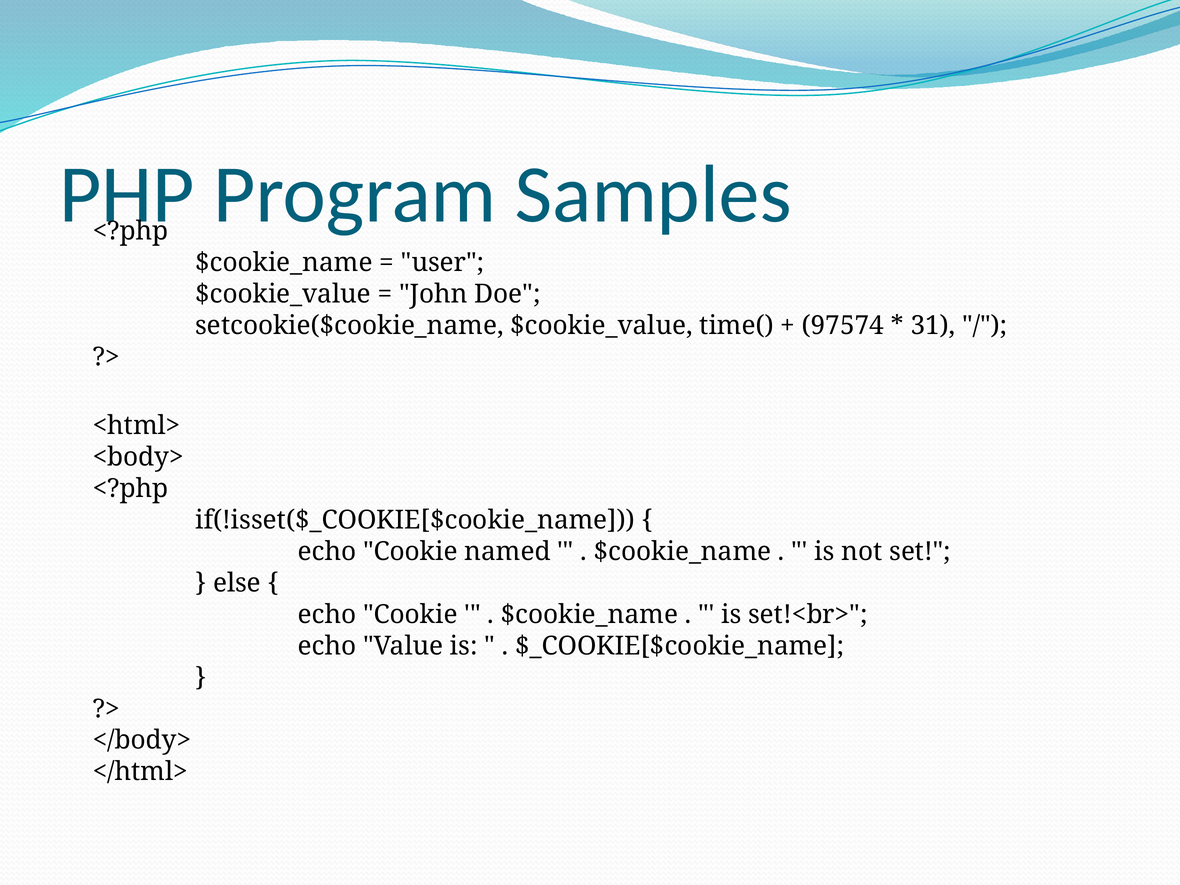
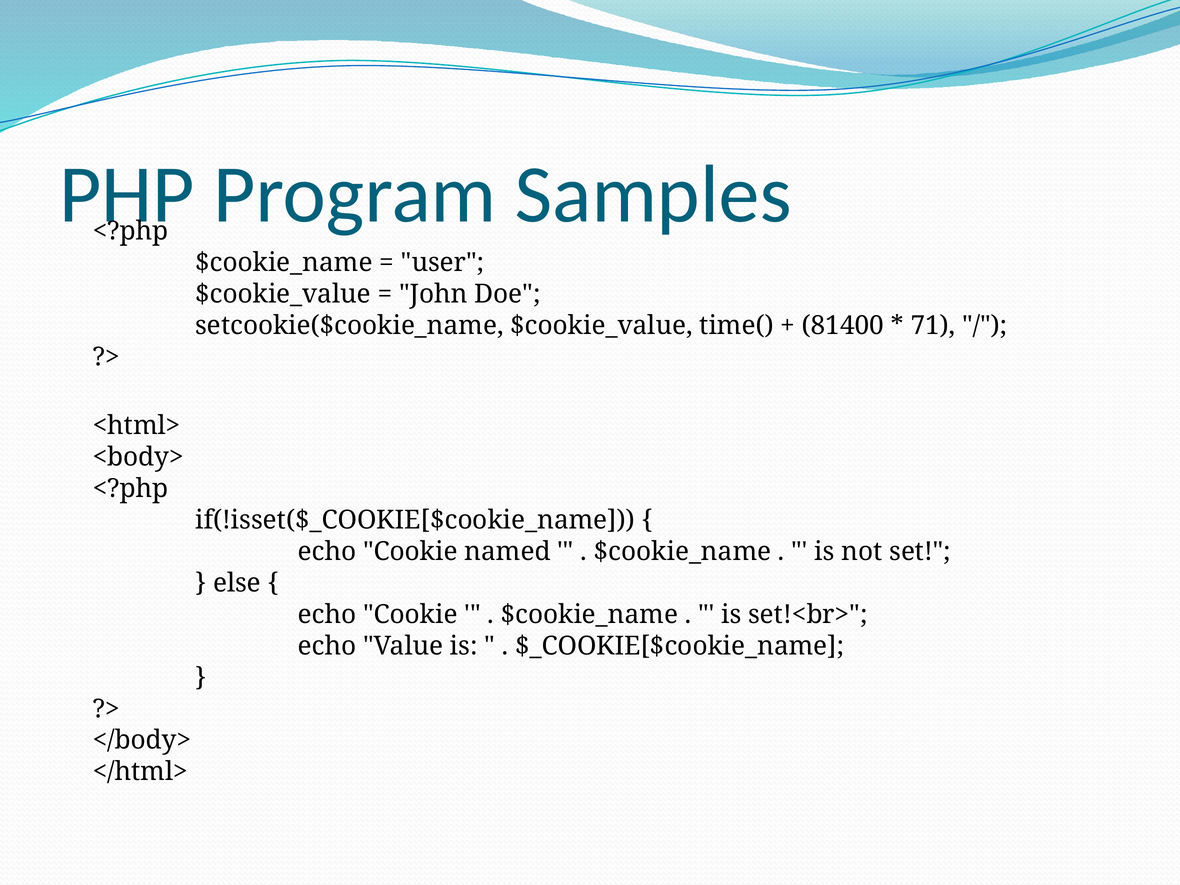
97574: 97574 -> 81400
31: 31 -> 71
